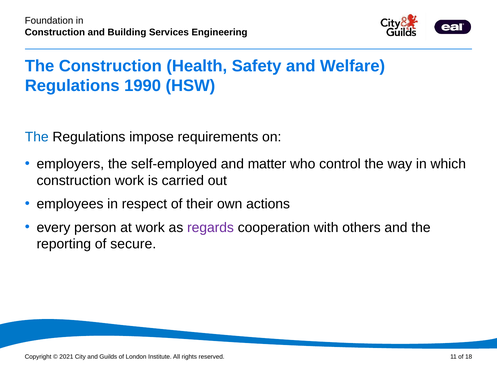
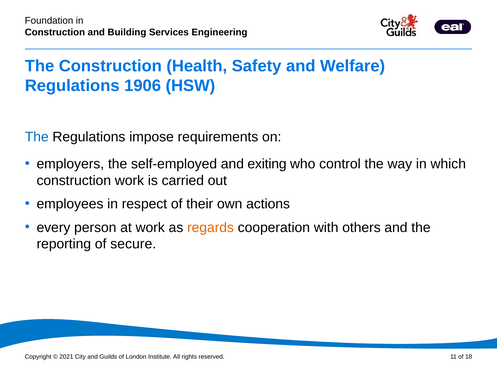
1990: 1990 -> 1906
matter: matter -> exiting
regards colour: purple -> orange
